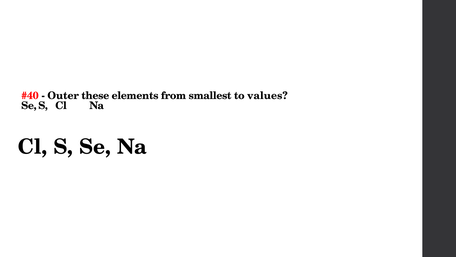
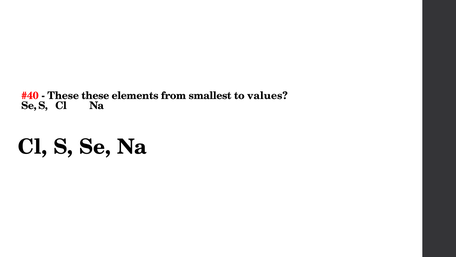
Outer at (63, 95): Outer -> These
